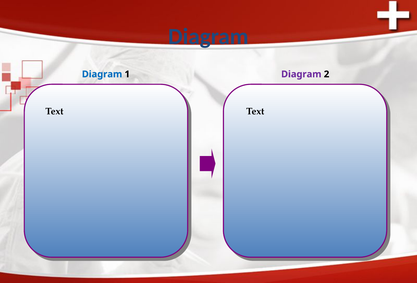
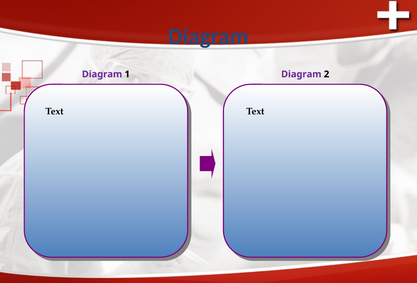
Diagram at (102, 74) colour: blue -> purple
